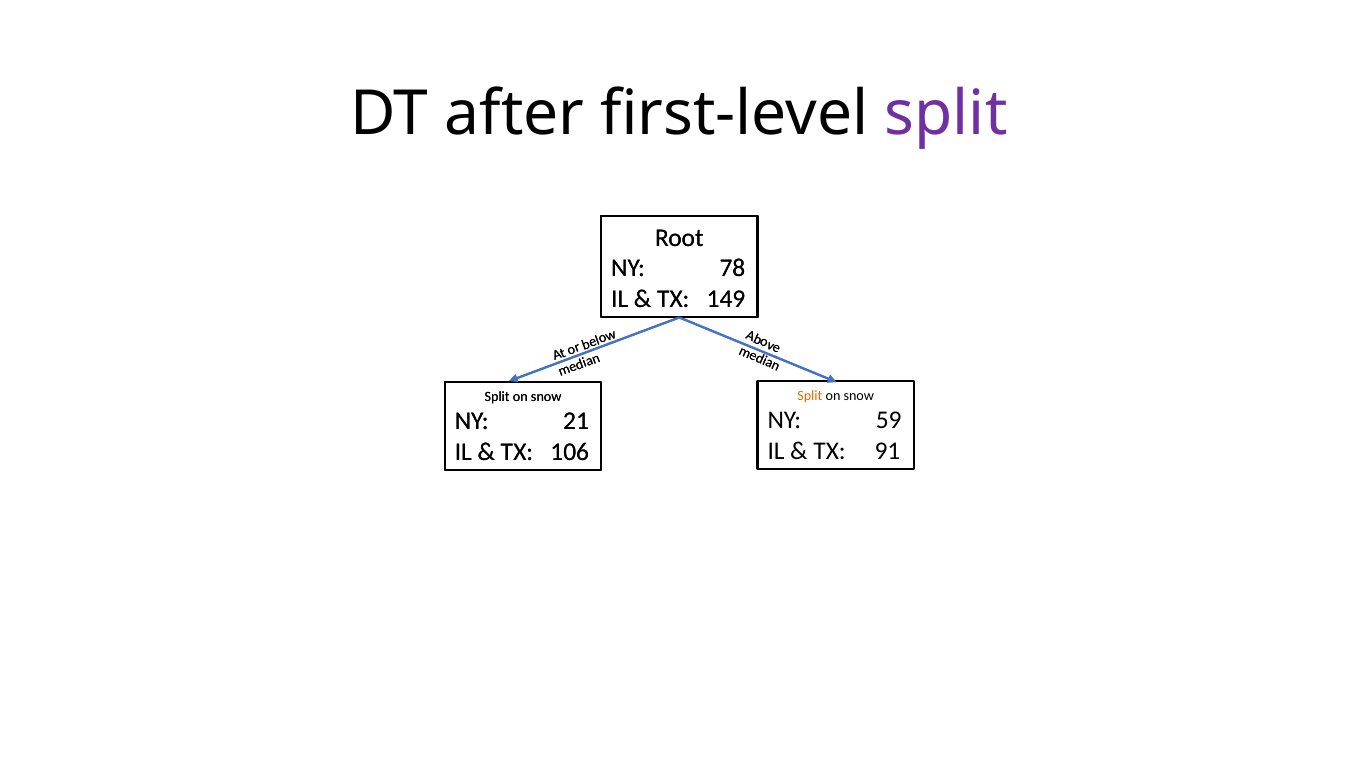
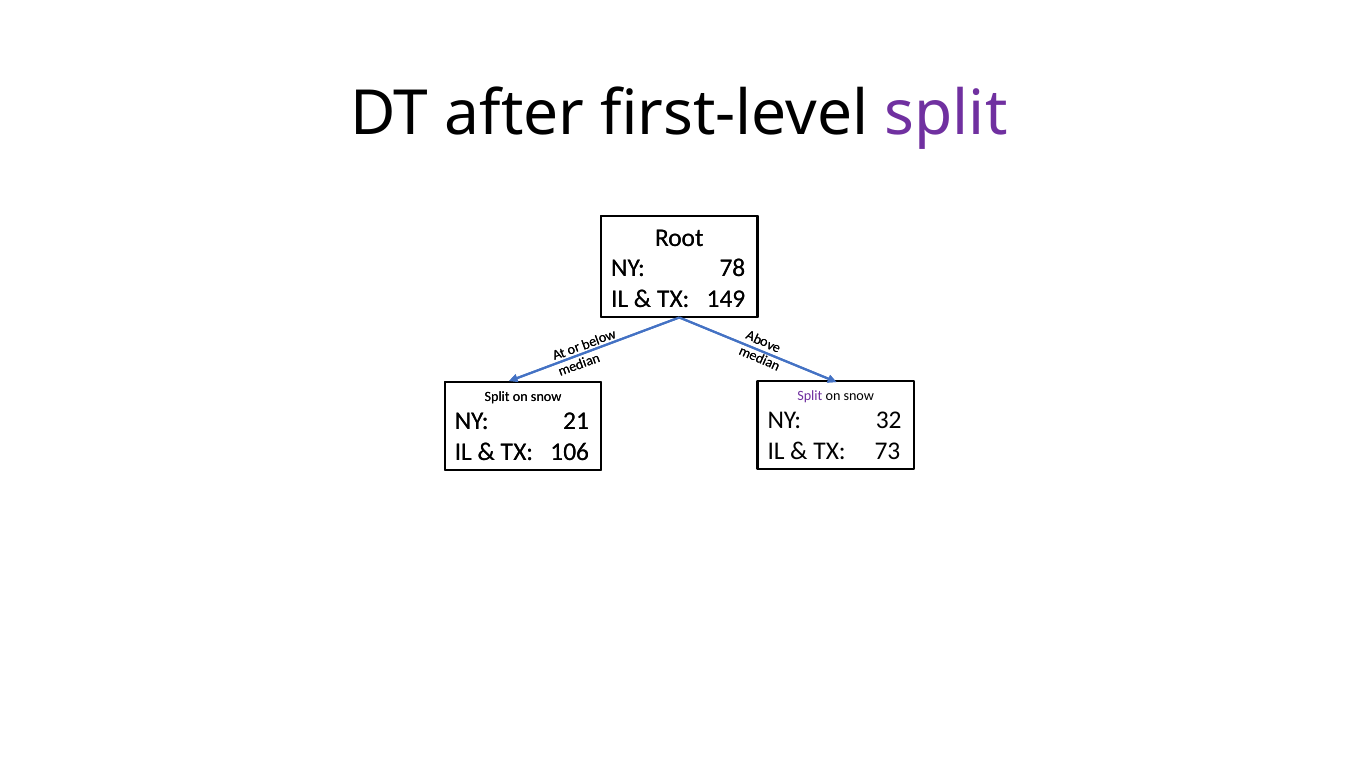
Split at (810, 396) colour: orange -> purple
59: 59 -> 32
91: 91 -> 73
